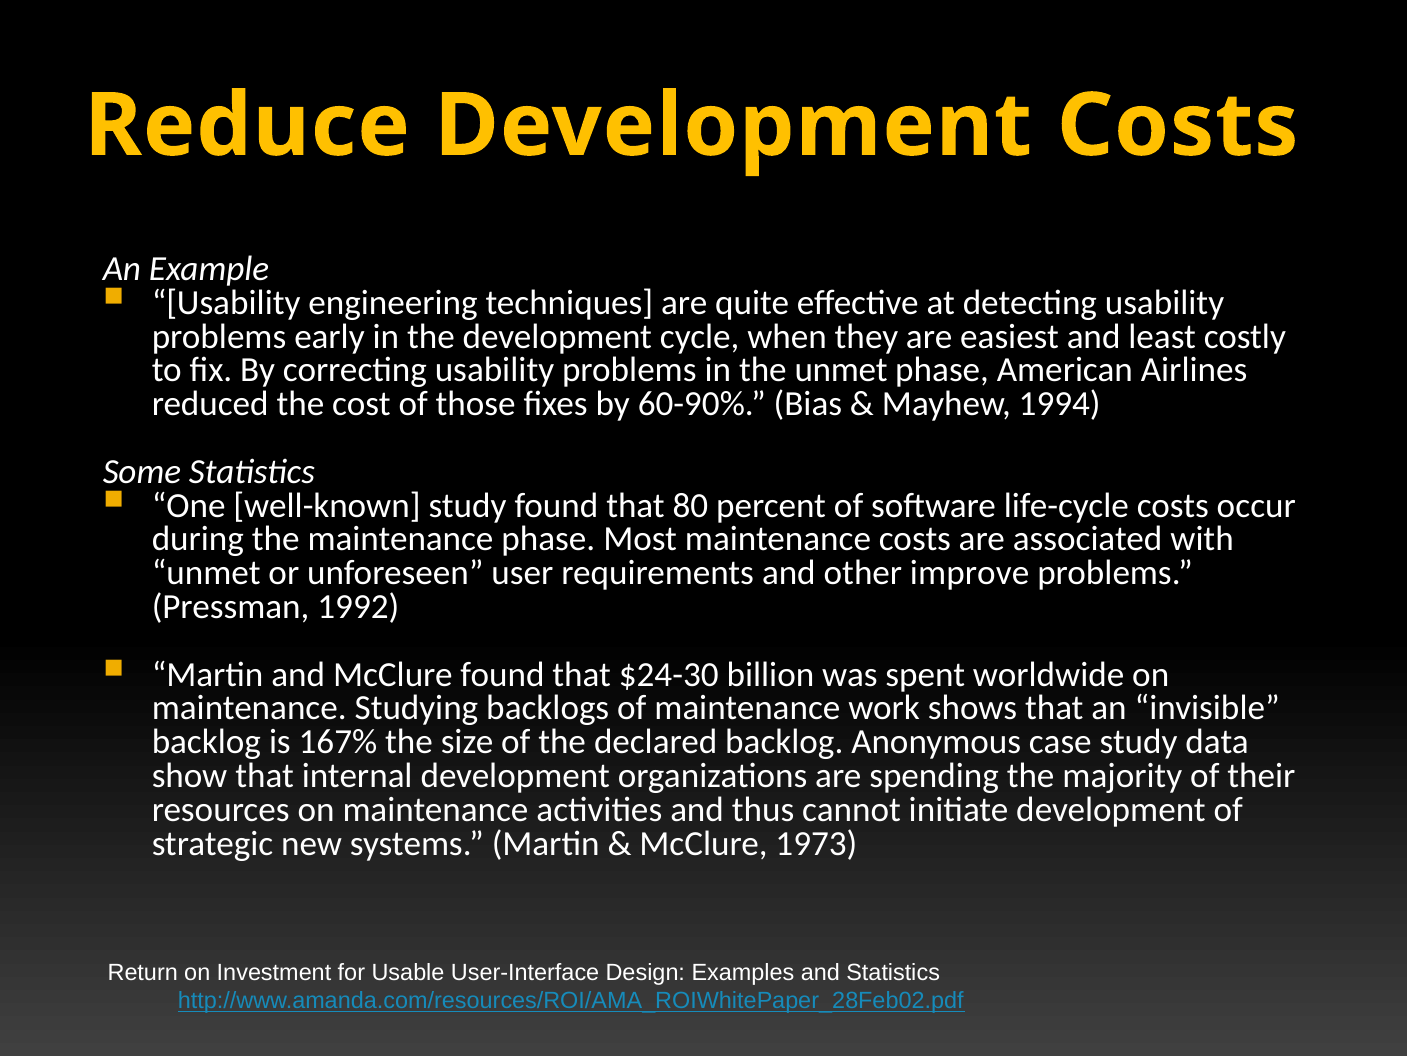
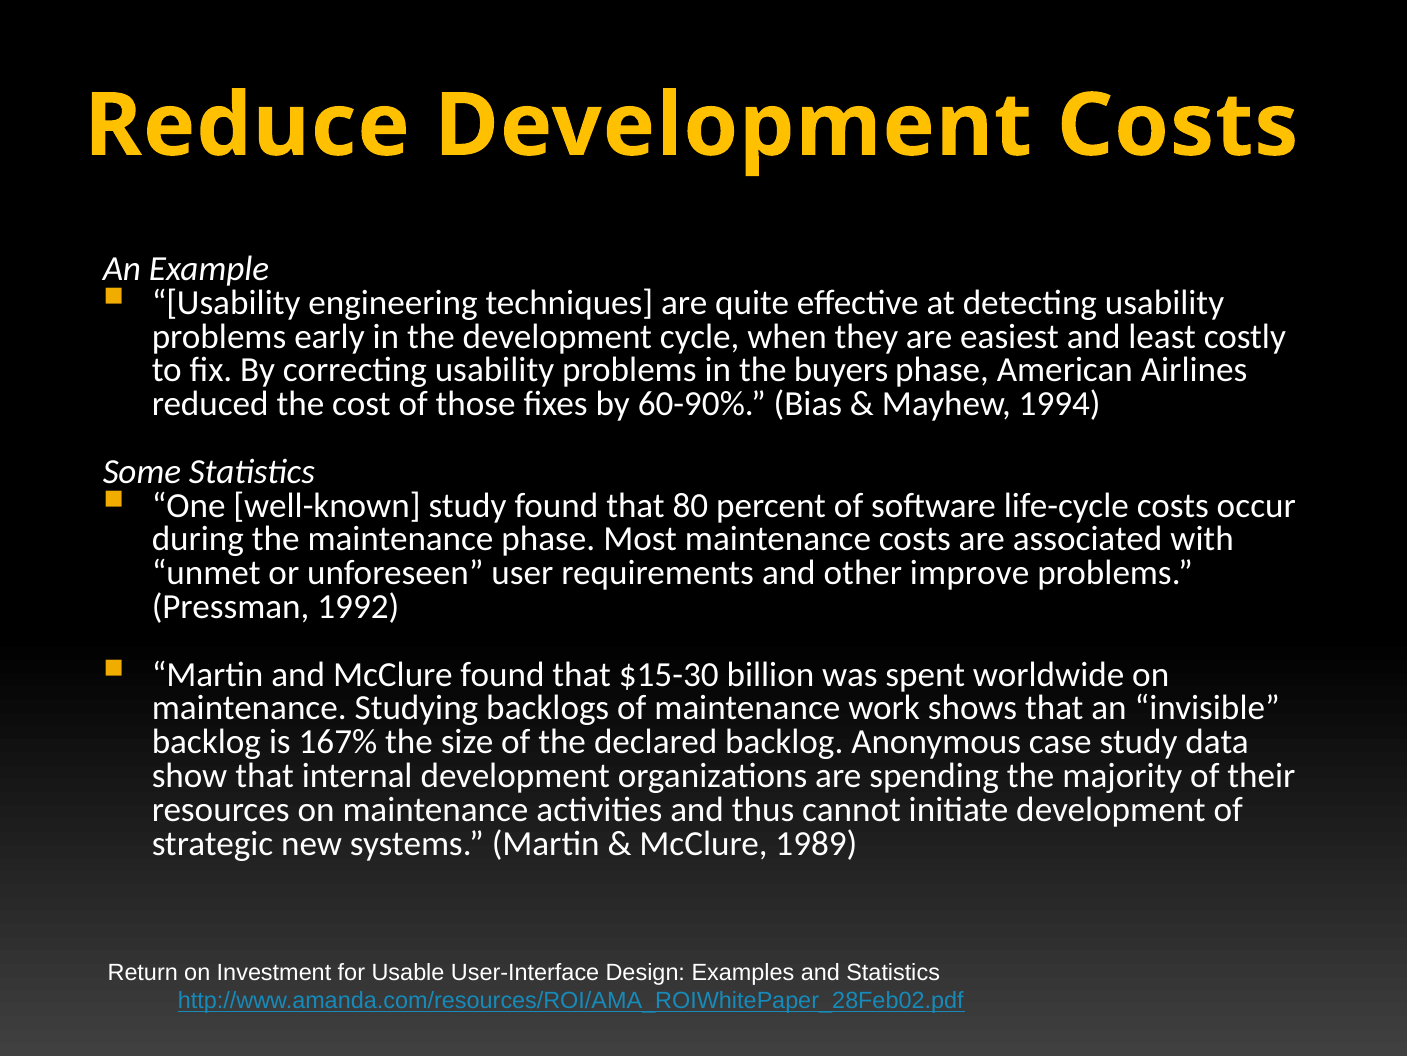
the unmet: unmet -> buyers
$24-30: $24-30 -> $15-30
1973: 1973 -> 1989
